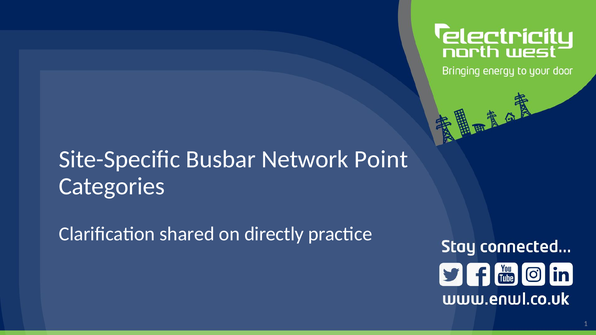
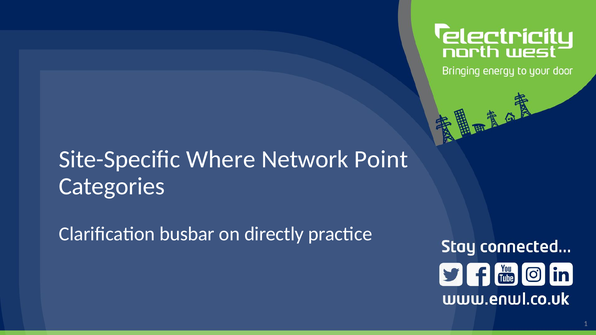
Busbar: Busbar -> Where
shared: shared -> busbar
